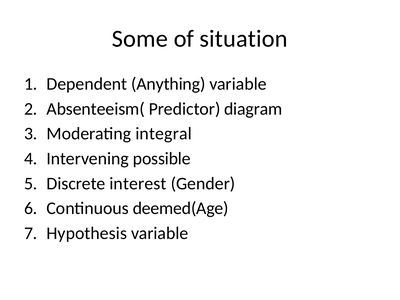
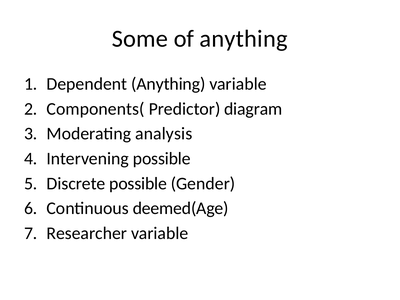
of situation: situation -> anything
Absenteeism(: Absenteeism( -> Components(
integral: integral -> analysis
Discrete interest: interest -> possible
Hypothesis: Hypothesis -> Researcher
